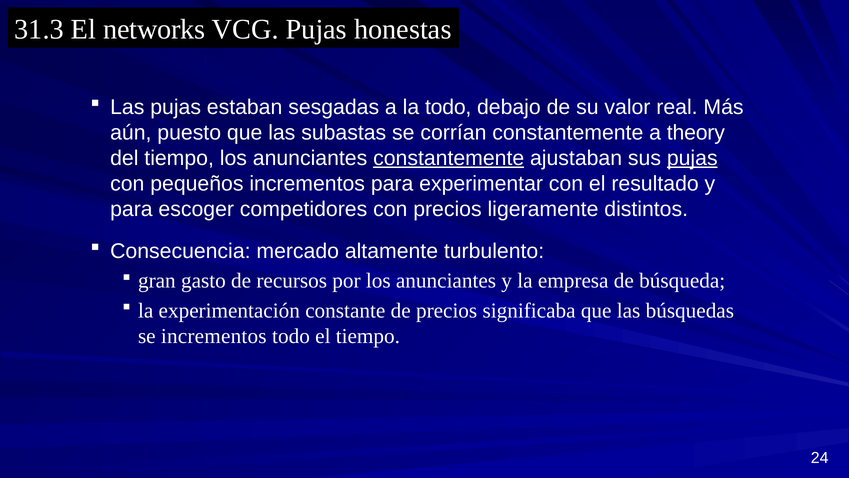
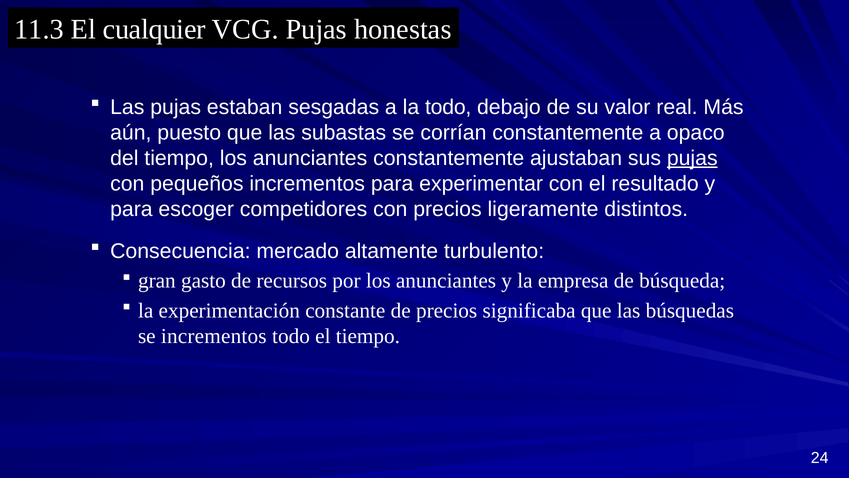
31.3: 31.3 -> 11.3
networks: networks -> cualquier
theory: theory -> opaco
constantemente at (449, 158) underline: present -> none
